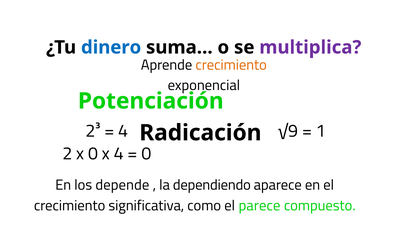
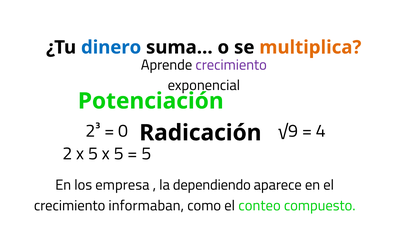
multiplica colour: purple -> orange
crecimiento at (231, 65) colour: orange -> purple
4 at (123, 131): 4 -> 0
1: 1 -> 4
2 x 0: 0 -> 5
4 at (119, 154): 4 -> 5
0 at (146, 154): 0 -> 5
depende: depende -> empresa
significativa: significativa -> informaban
parece: parece -> conteo
